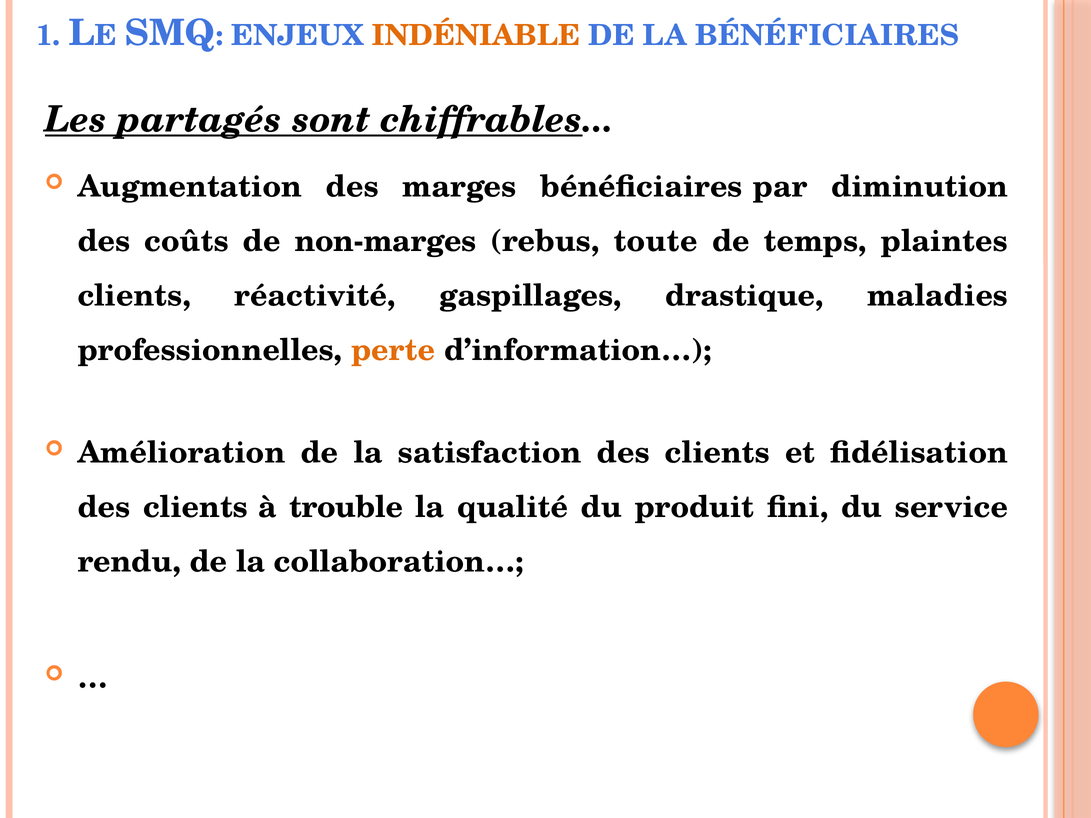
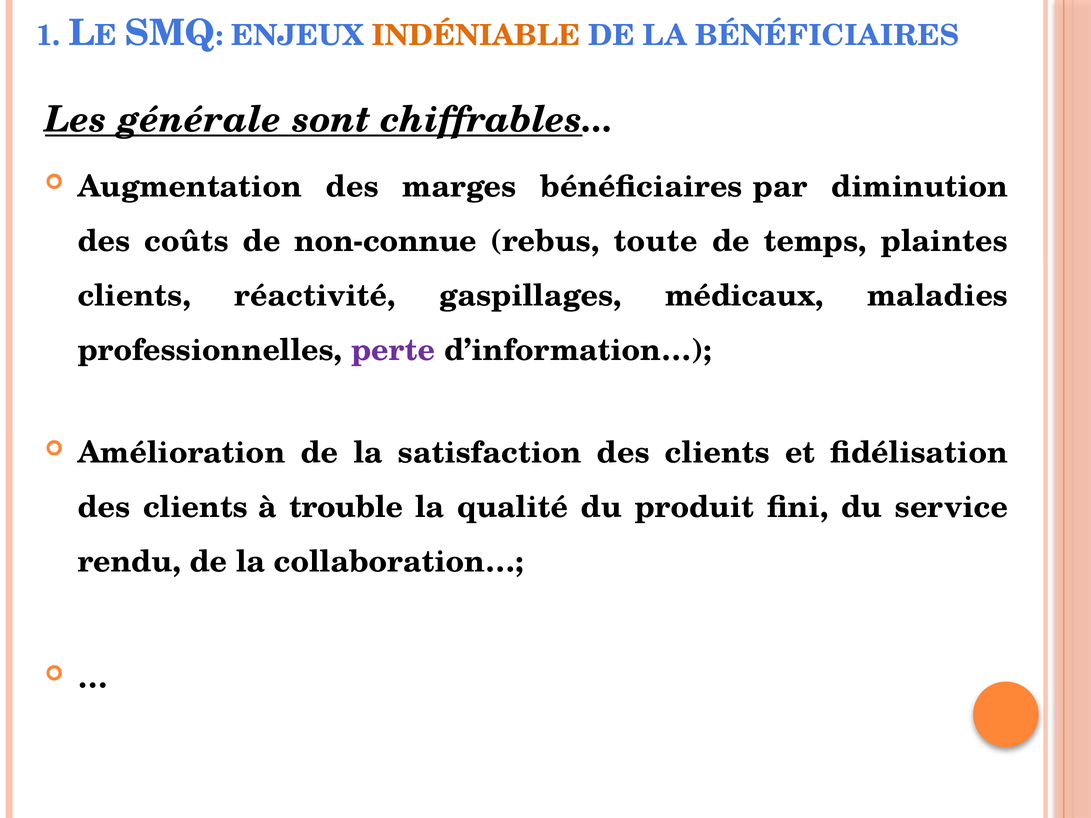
partagés: partagés -> générale
non-marges: non-marges -> non-connue
drastique: drastique -> médicaux
perte colour: orange -> purple
